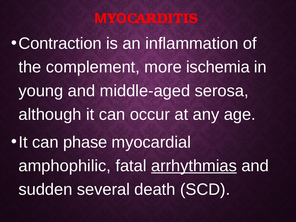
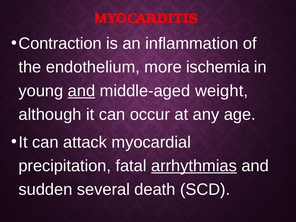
complement: complement -> endothelium
and at (81, 91) underline: none -> present
serosa: serosa -> weight
phase: phase -> attack
amphophilic: amphophilic -> precipitation
